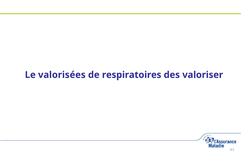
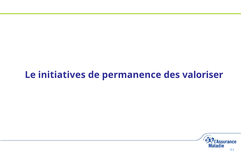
valorisées: valorisées -> initiatives
respiratoires: respiratoires -> permanence
